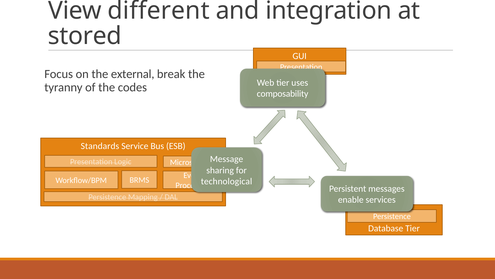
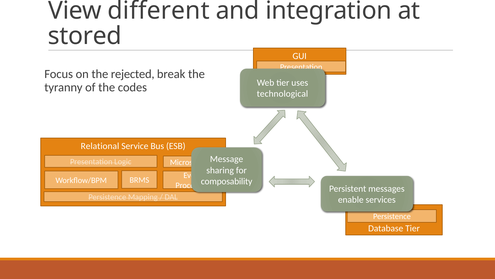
external: external -> rejected
composability: composability -> technological
Standards: Standards -> Relational
technological: technological -> composability
